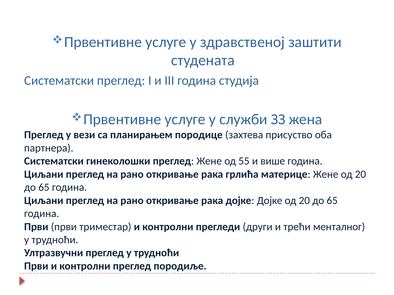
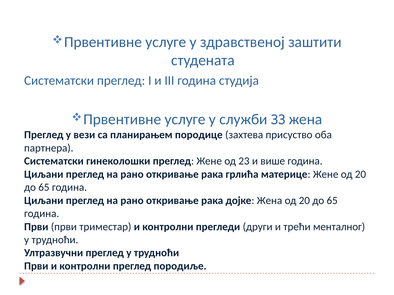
55: 55 -> 23
дојке Дојке: Дојке -> Жена
